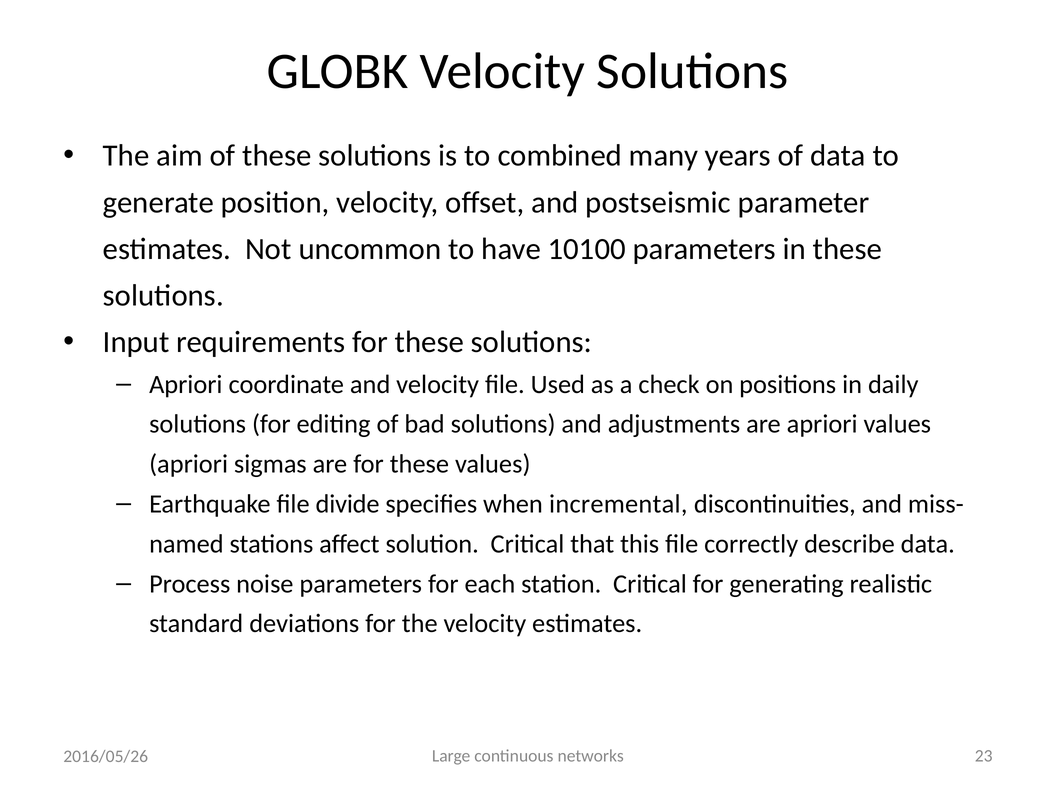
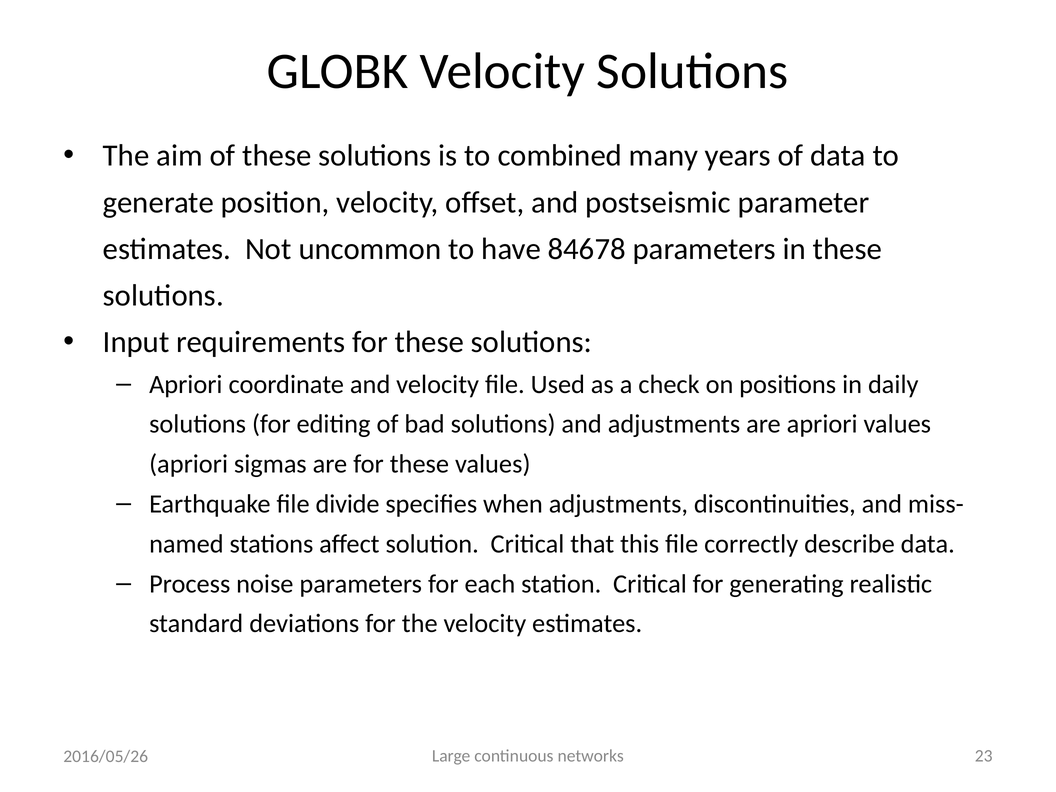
10100: 10100 -> 84678
when incremental: incremental -> adjustments
